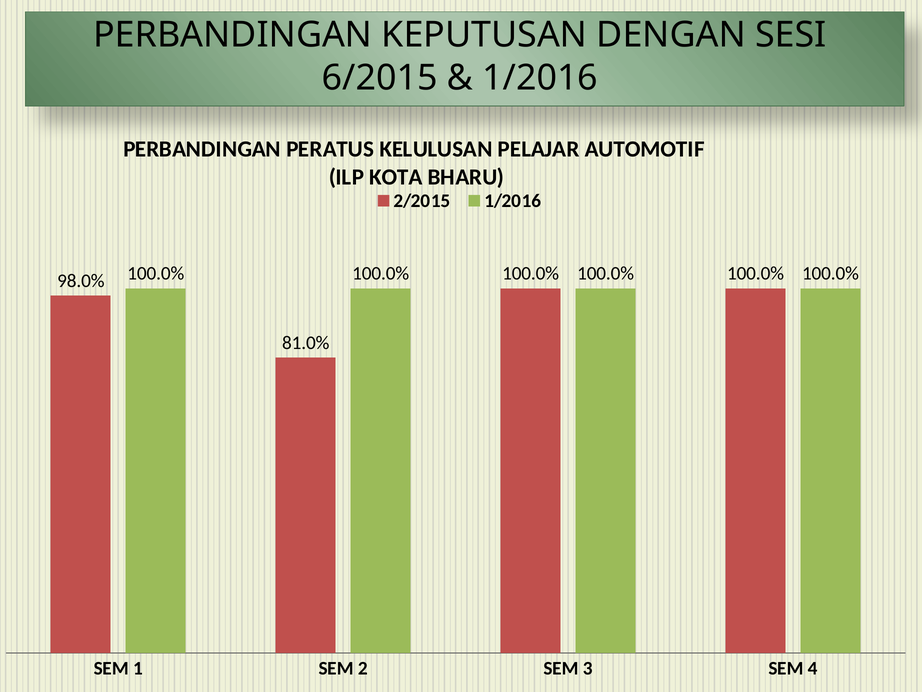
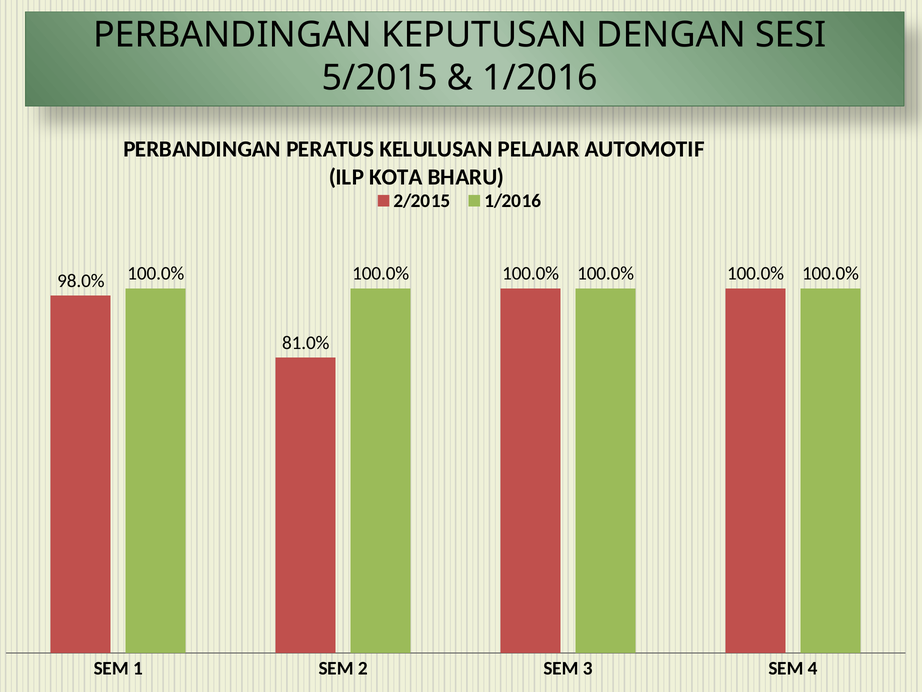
6/2015: 6/2015 -> 5/2015
